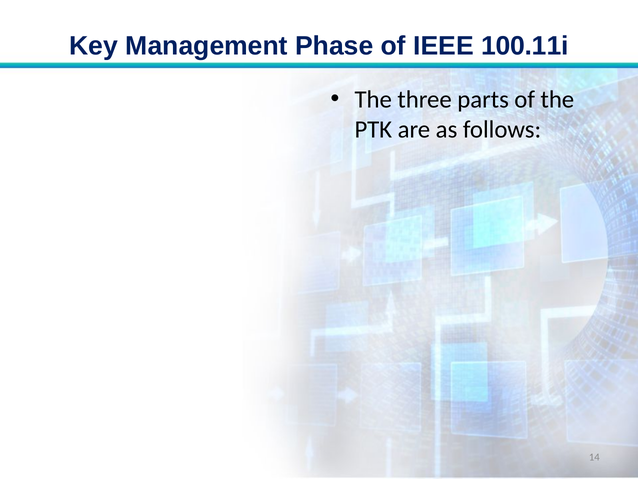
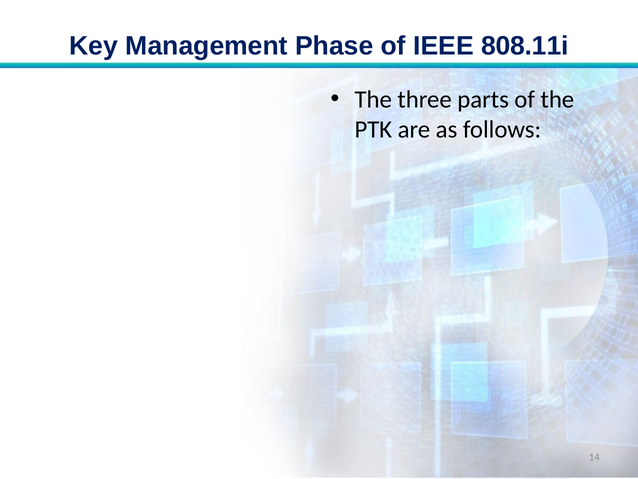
100.11i: 100.11i -> 808.11i
